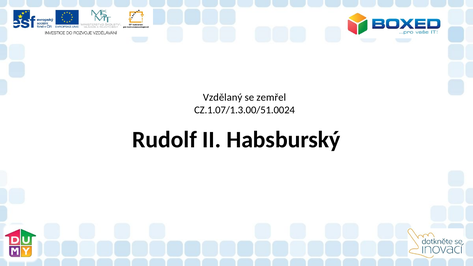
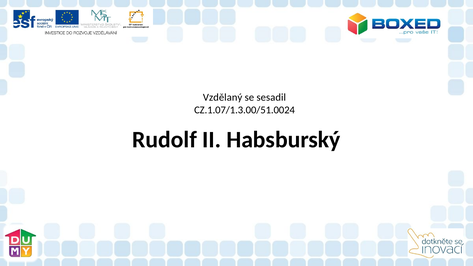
zemřel: zemřel -> sesadil
